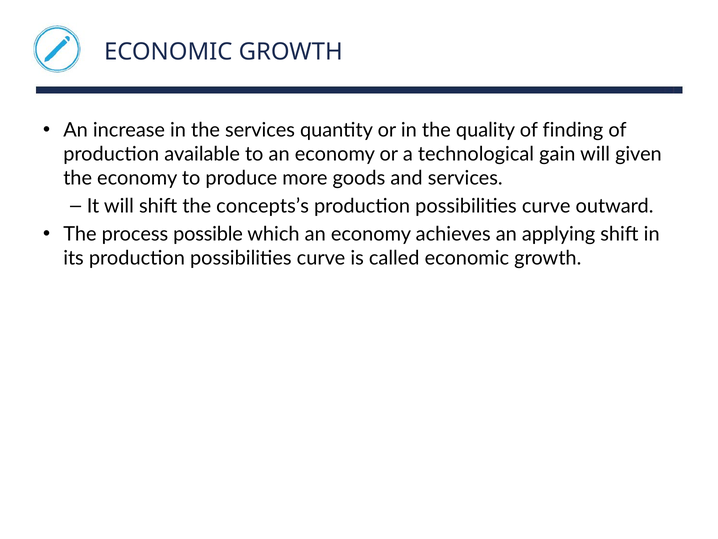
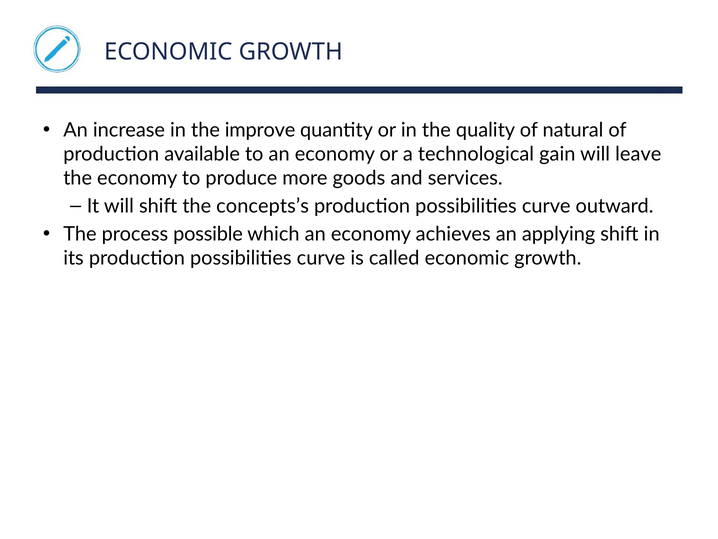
the services: services -> improve
finding: finding -> natural
given: given -> leave
